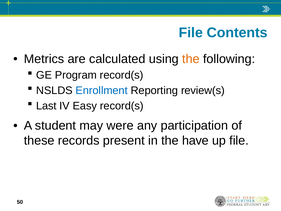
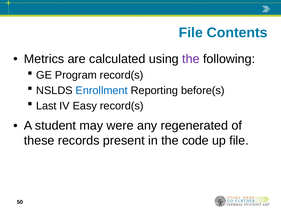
the at (191, 59) colour: orange -> purple
review(s: review(s -> before(s
participation: participation -> regenerated
have: have -> code
